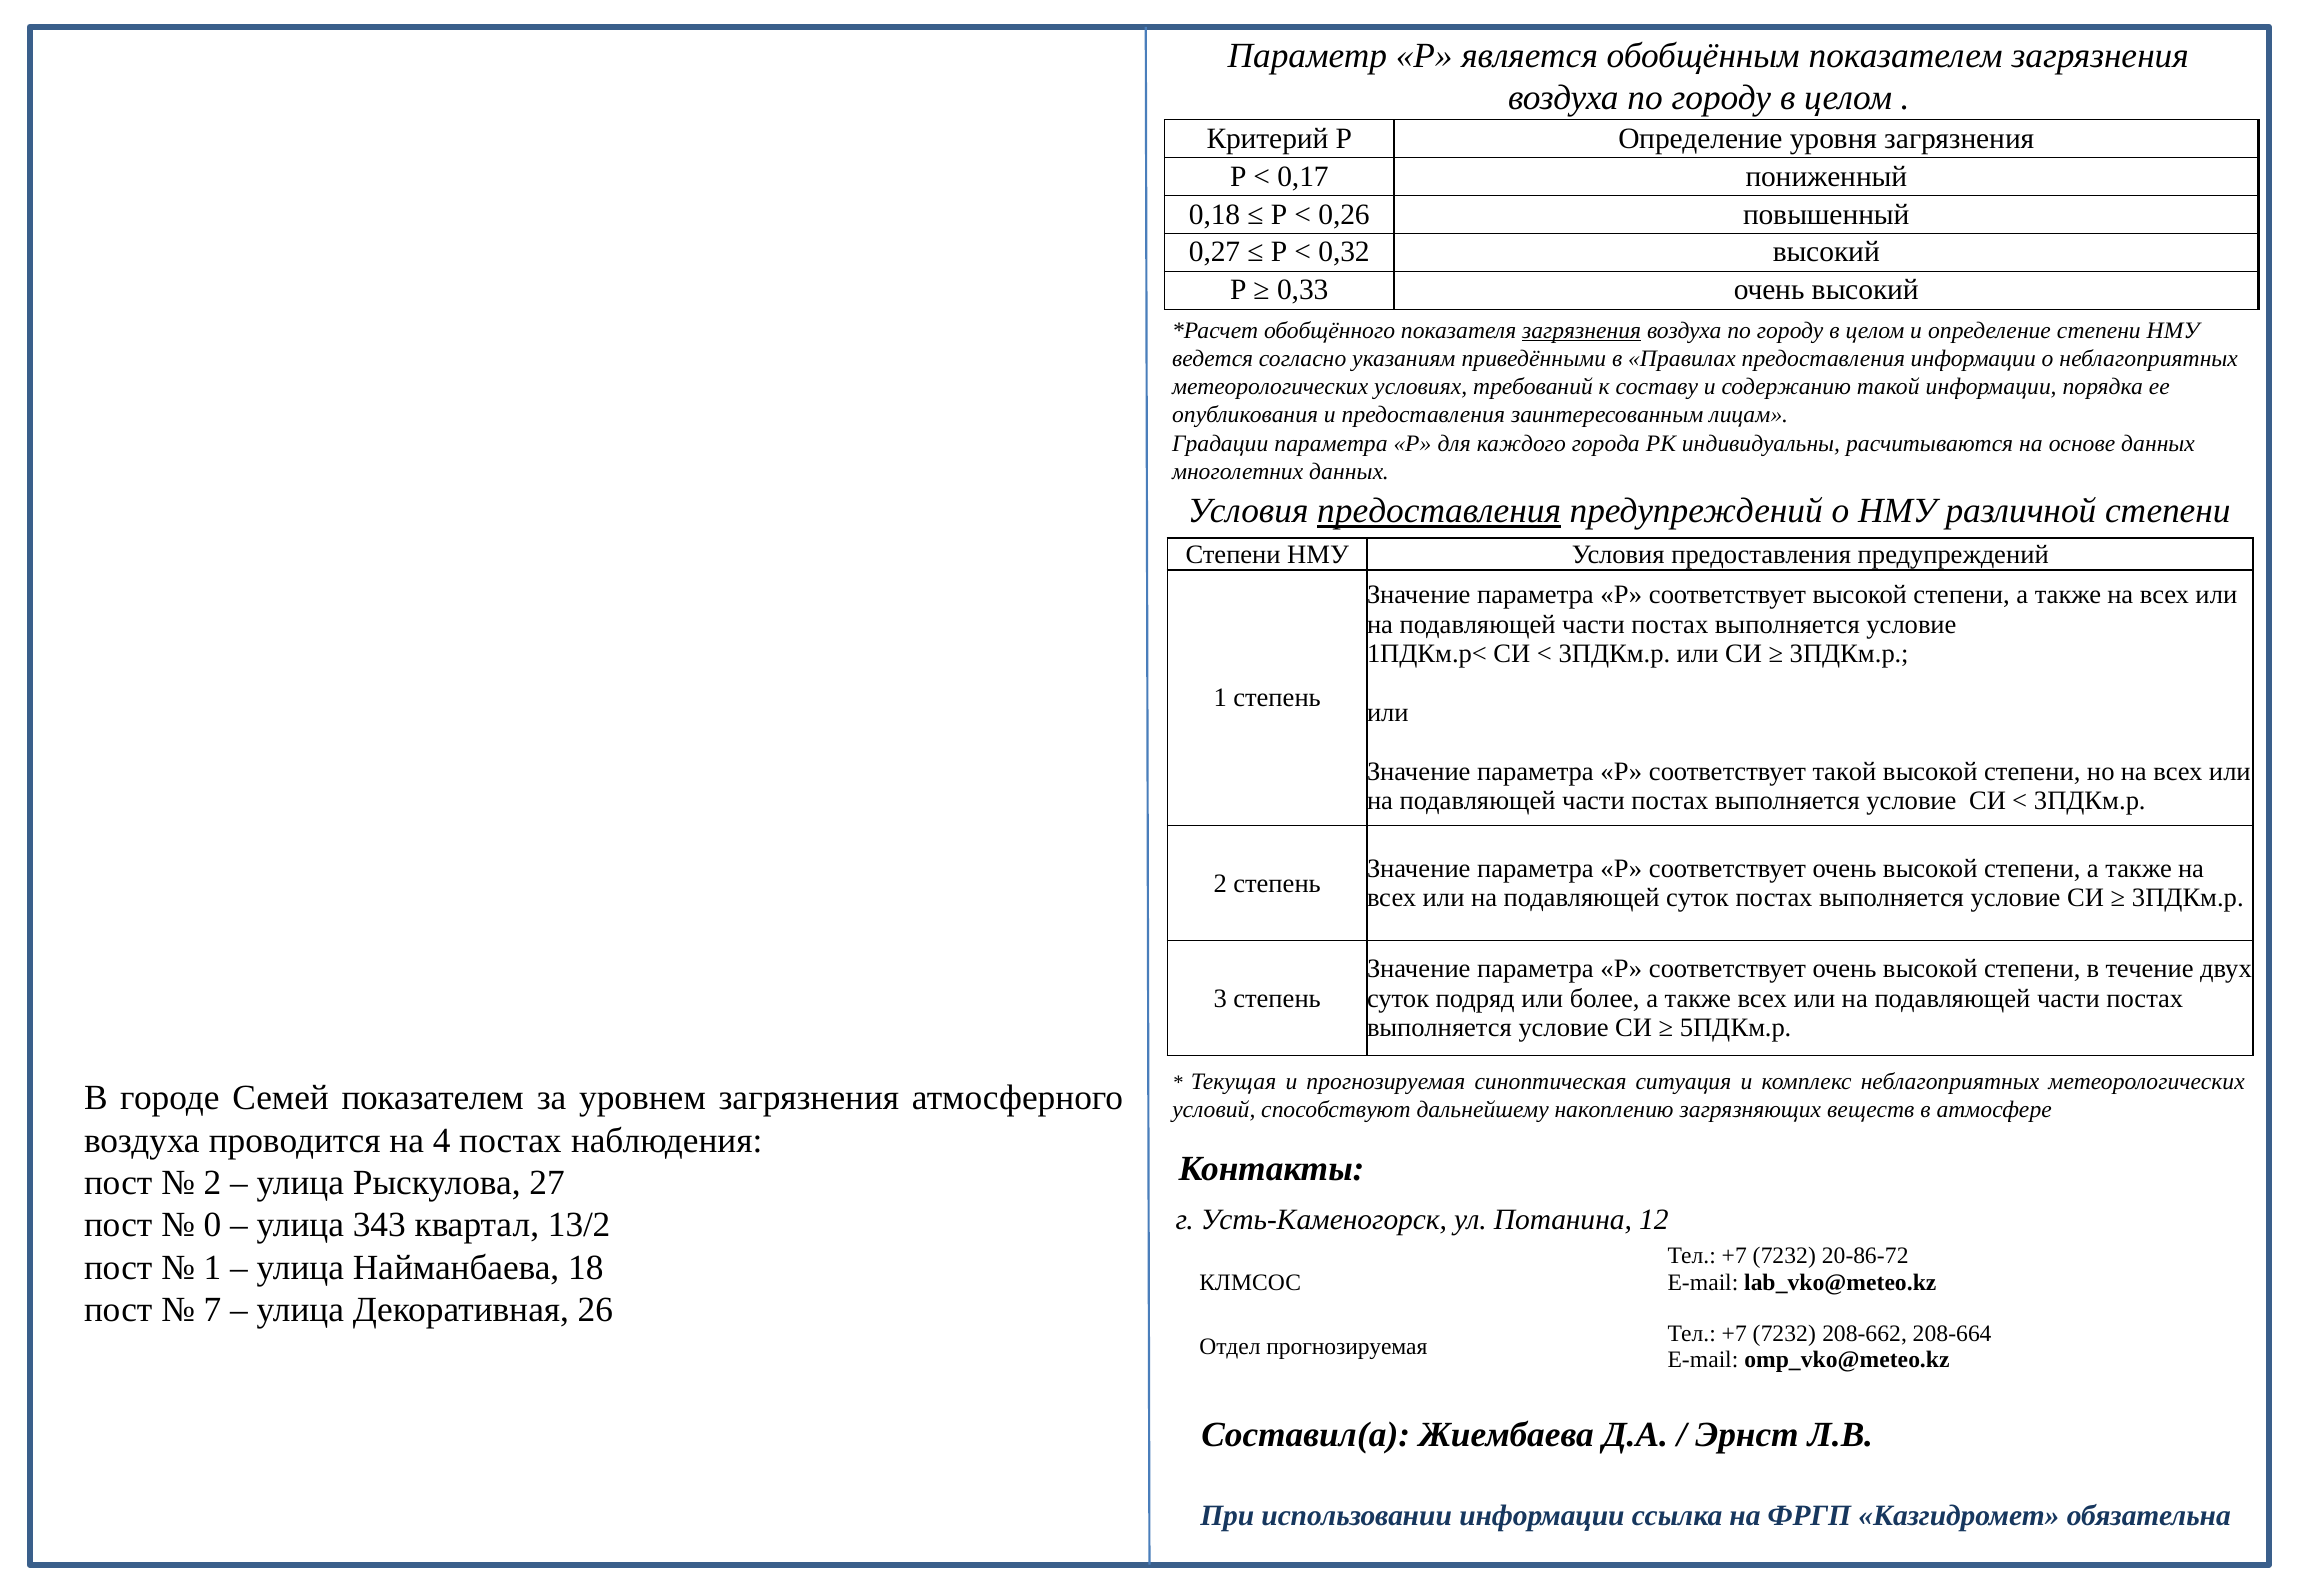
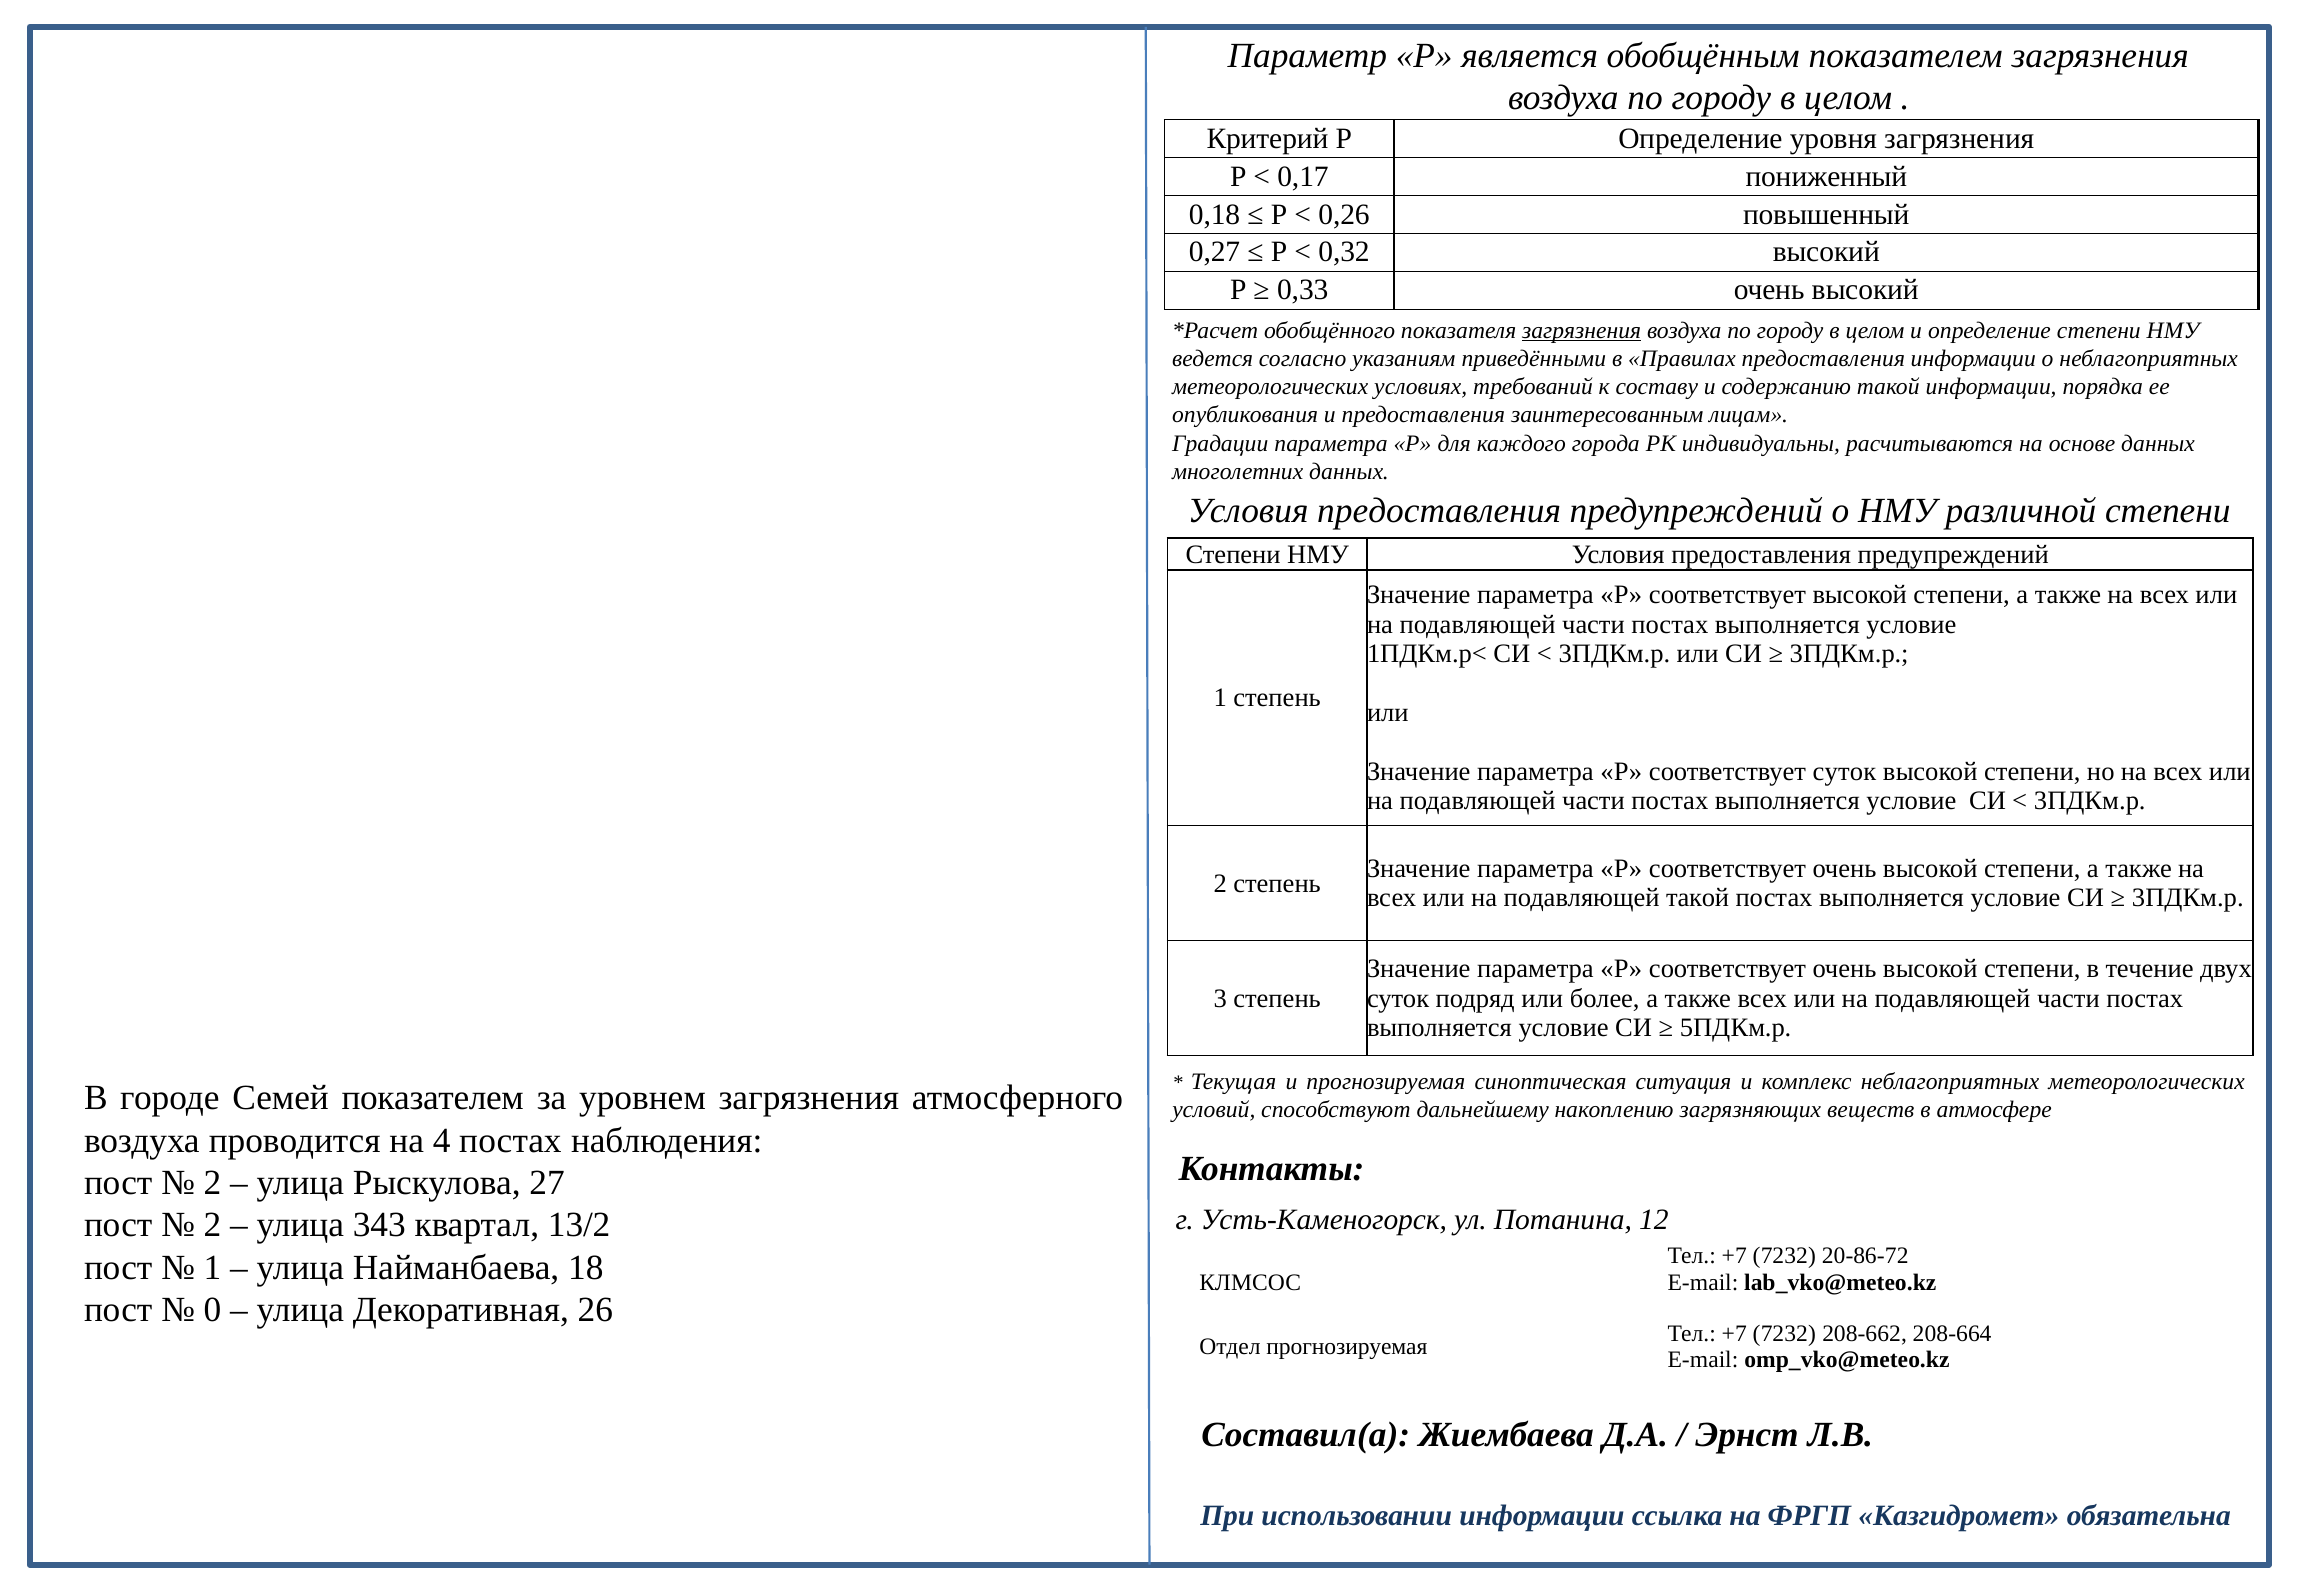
предоставления at (1439, 511) underline: present -> none
соответствует такой: такой -> суток
подавляющей суток: суток -> такой
0 at (213, 1225): 0 -> 2
7: 7 -> 0
